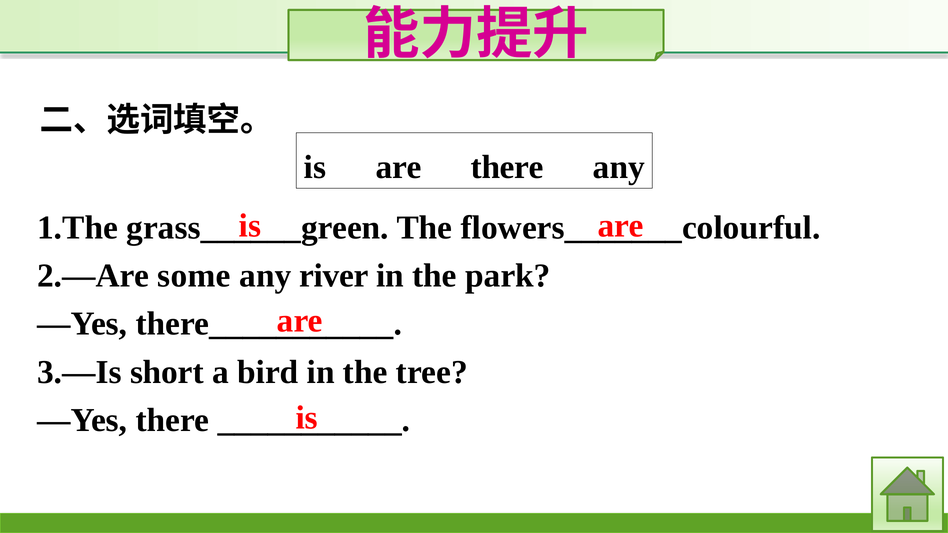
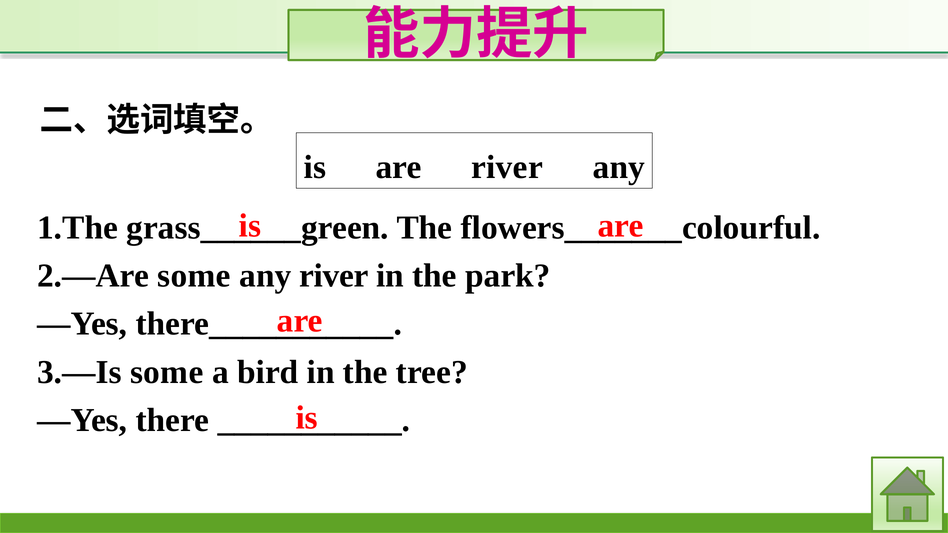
are there: there -> river
3.—Is short: short -> some
